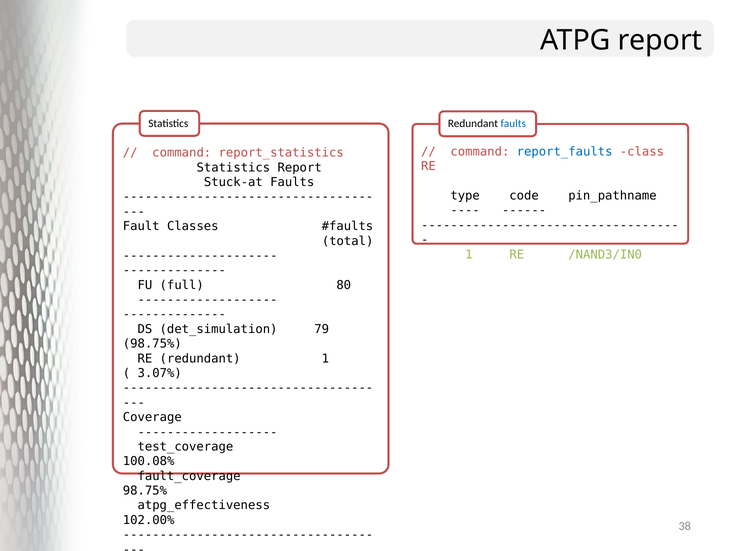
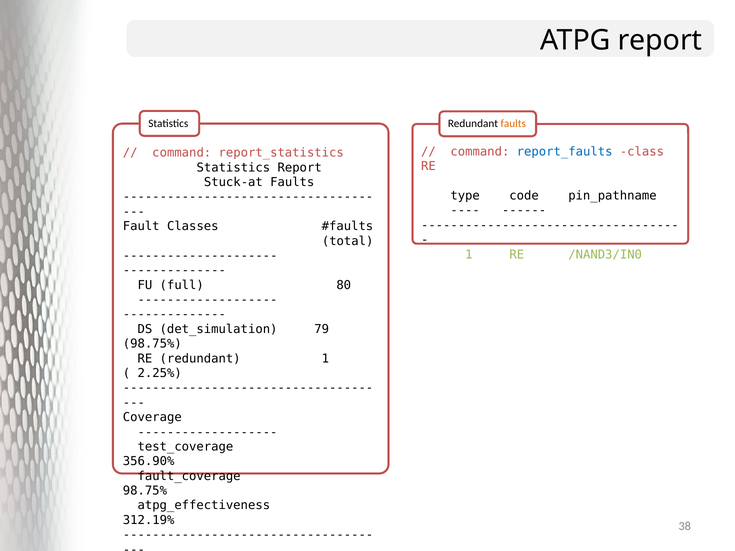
faults at (513, 124) colour: blue -> orange
3.07%: 3.07% -> 2.25%
100.08%: 100.08% -> 356.90%
102.00%: 102.00% -> 312.19%
